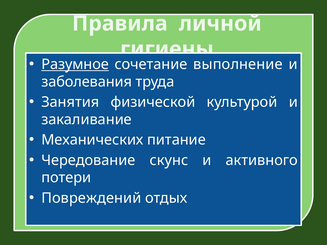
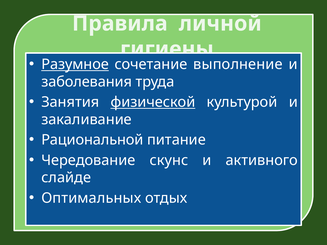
физической underline: none -> present
Механических: Механических -> Рациональной
потери: потери -> слайде
Повреждений: Повреждений -> Оптимальных
